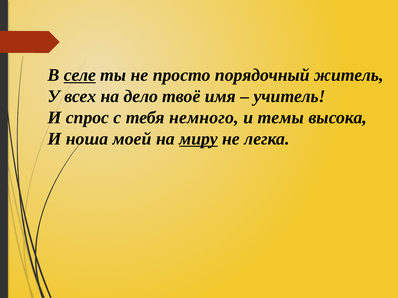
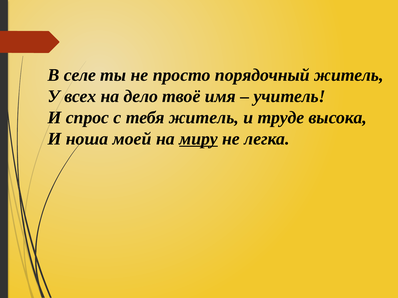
селе underline: present -> none
тебя немного: немного -> житель
темы: темы -> труде
